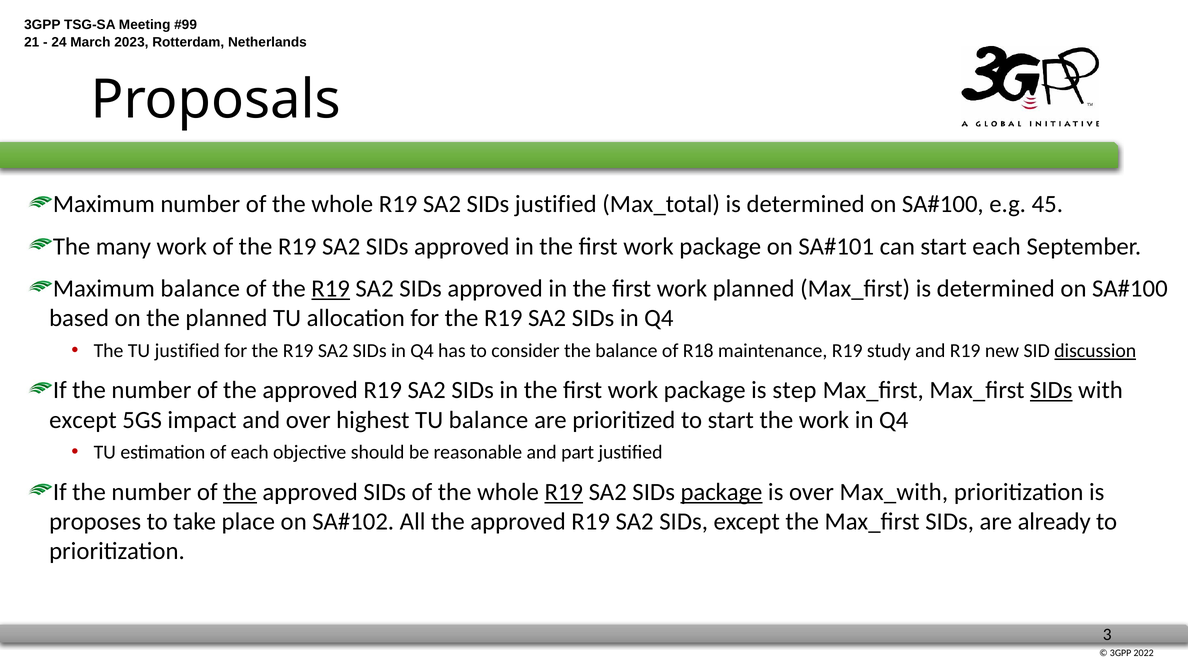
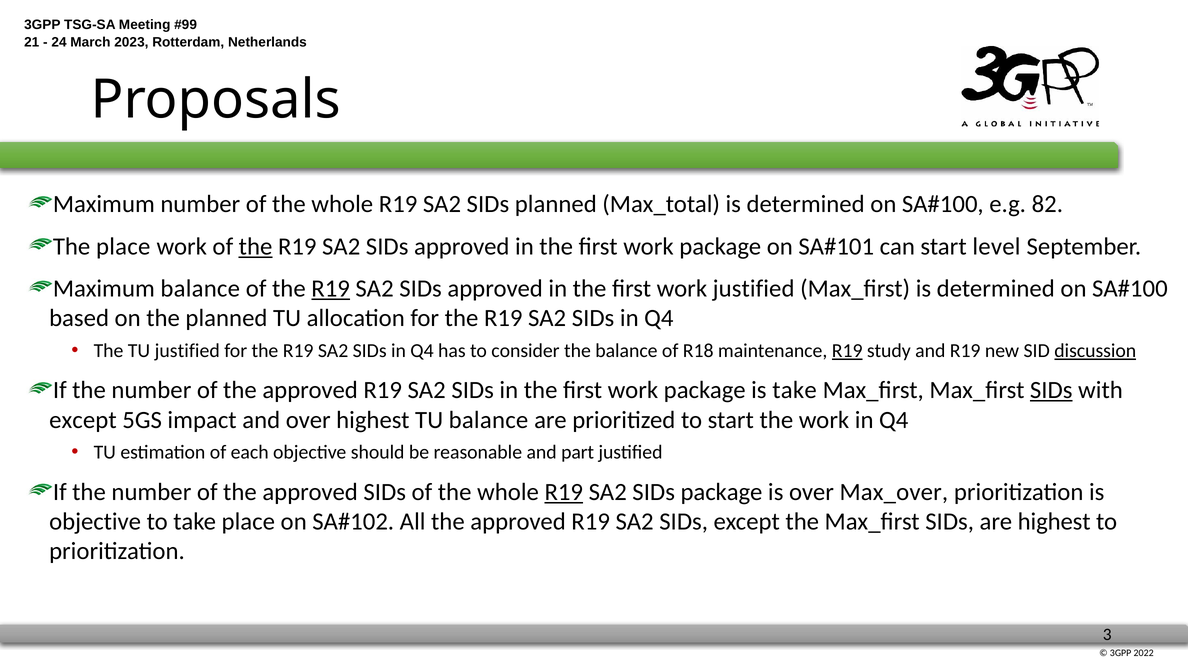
SIDs justified: justified -> planned
45: 45 -> 82
The many: many -> place
the at (256, 246) underline: none -> present
start each: each -> level
work planned: planned -> justified
R19 at (847, 351) underline: none -> present
is step: step -> take
the at (240, 492) underline: present -> none
package at (721, 492) underline: present -> none
Max_with: Max_with -> Max_over
proposes at (95, 522): proposes -> objective
are already: already -> highest
